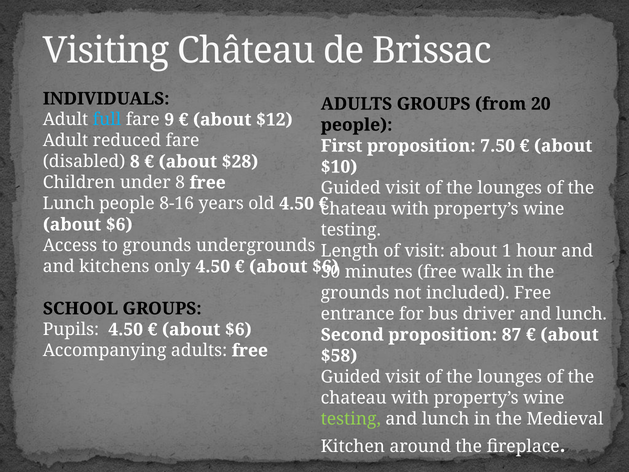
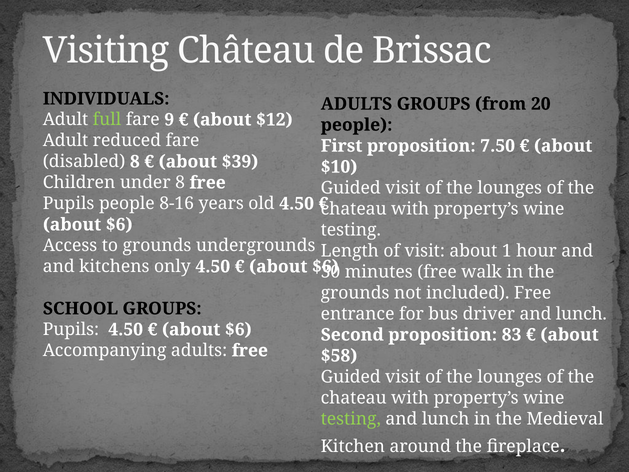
full colour: light blue -> light green
$28: $28 -> $39
Lunch at (69, 204): Lunch -> Pupils
87: 87 -> 83
